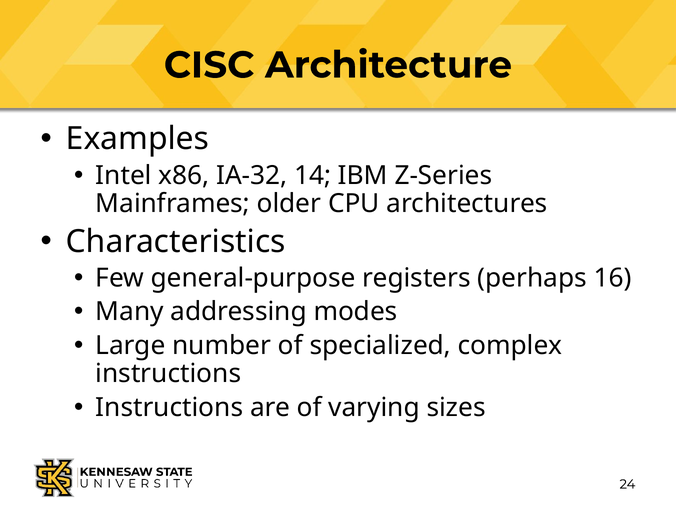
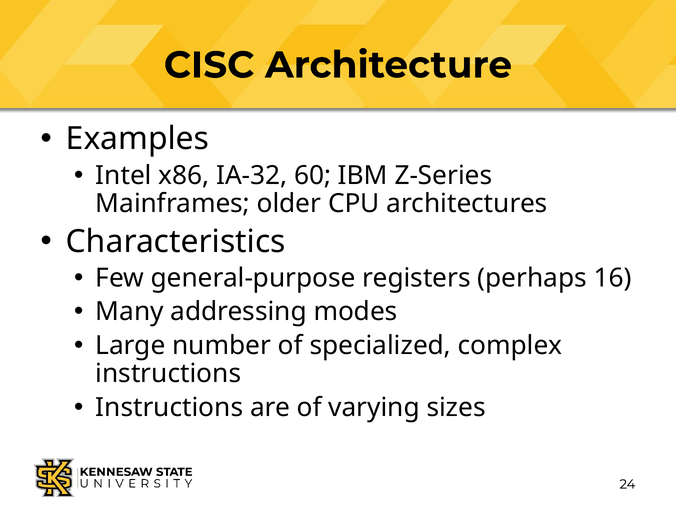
14: 14 -> 60
